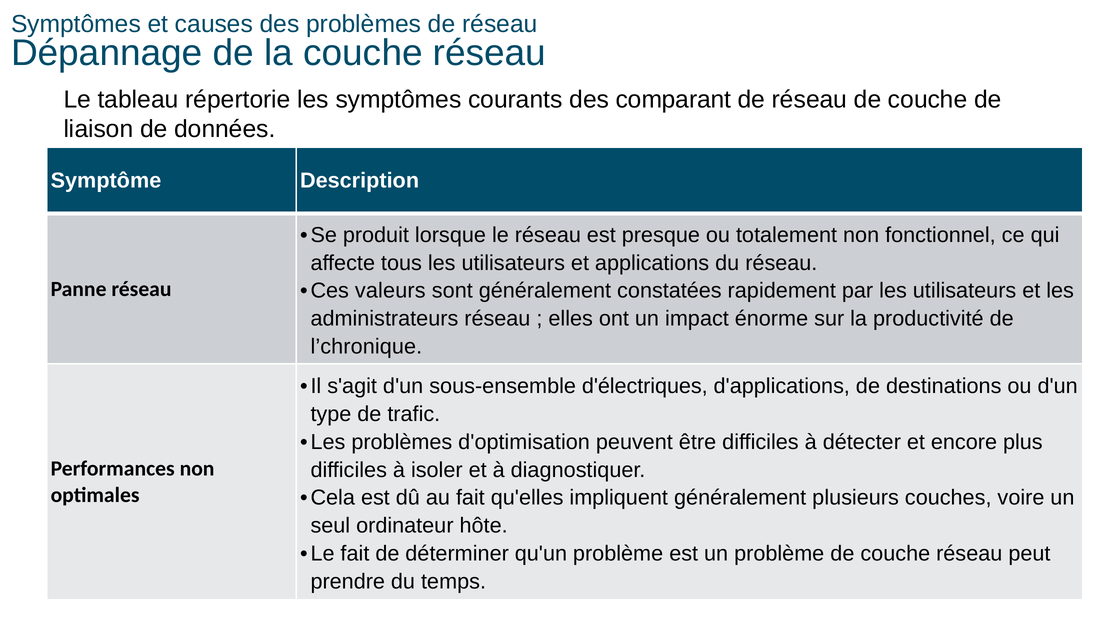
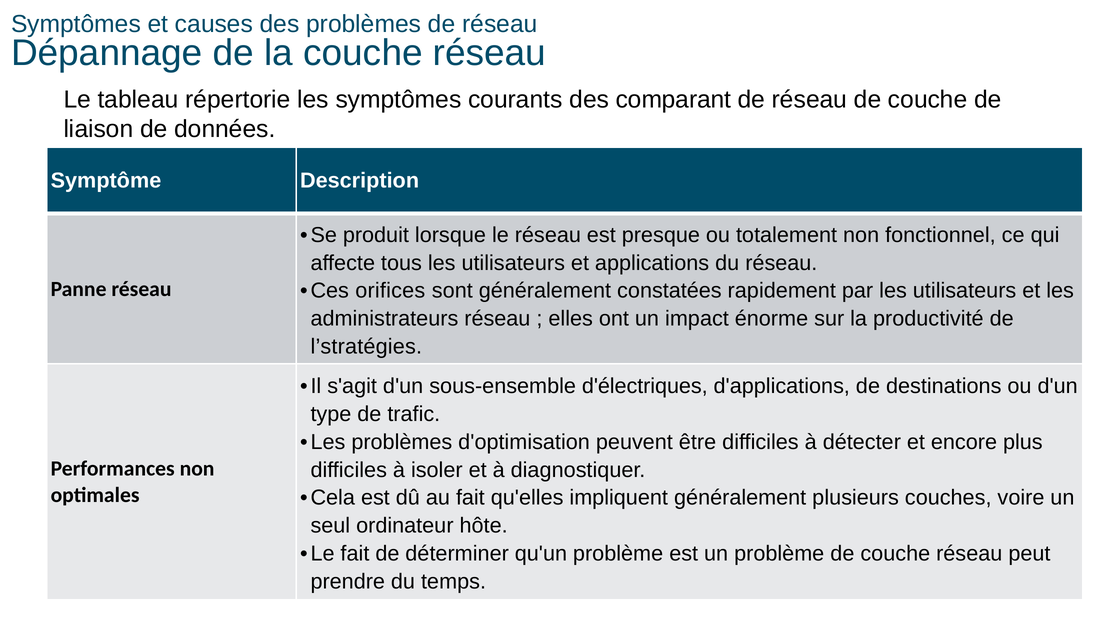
valeurs: valeurs -> orifices
l’chronique: l’chronique -> l’stratégies
